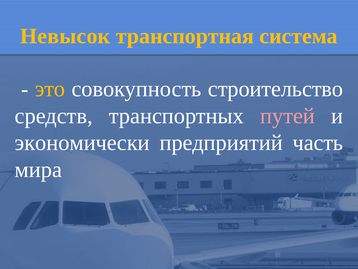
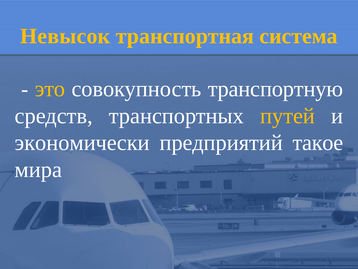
строительство: строительство -> транспортную
путей colour: pink -> yellow
часть: часть -> такое
